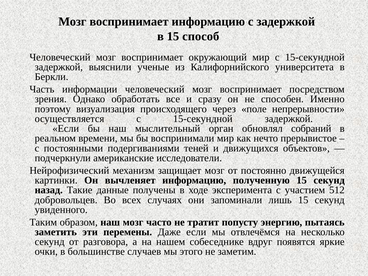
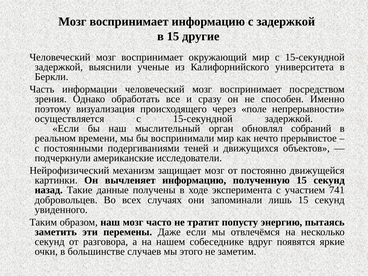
способ: способ -> другие
512: 512 -> 741
